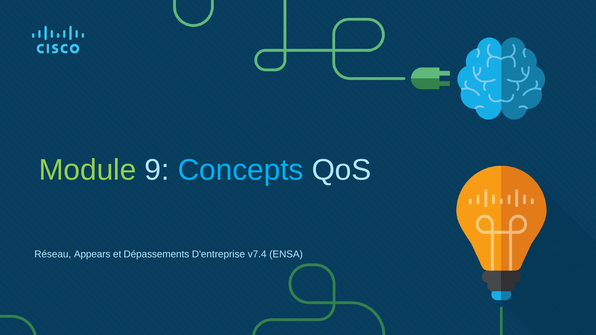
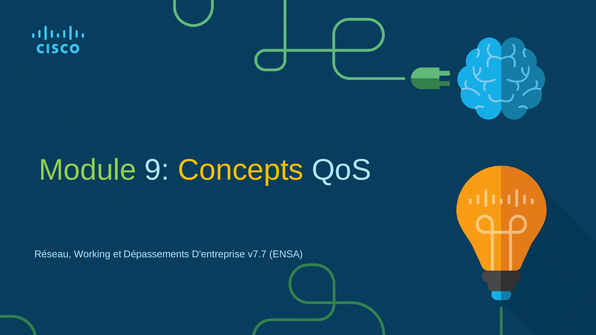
Concepts colour: light blue -> yellow
Appears: Appears -> Working
v7.4: v7.4 -> v7.7
